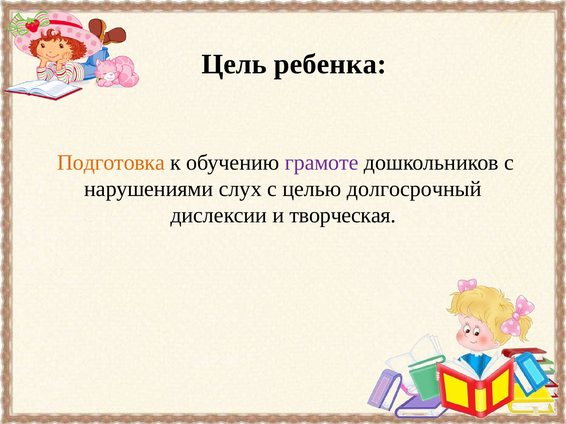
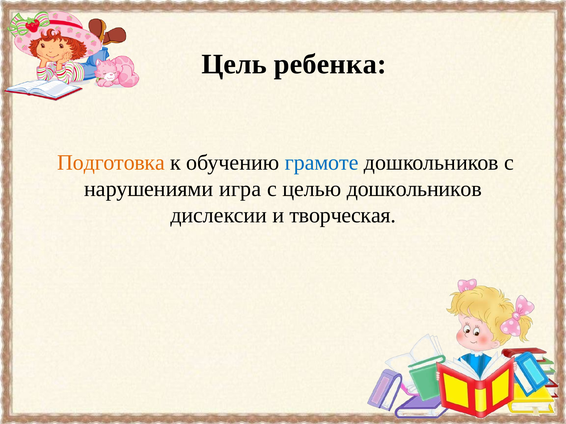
грамоте colour: purple -> blue
слух: слух -> игра
целью долгосрочный: долгосрочный -> дошкольников
